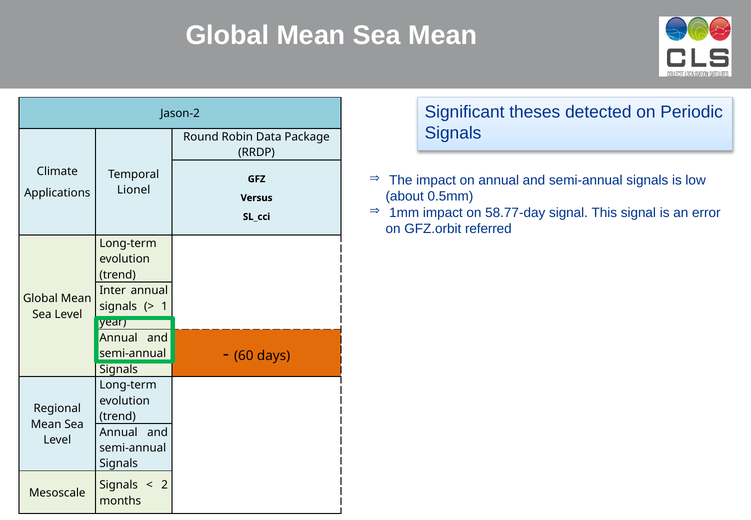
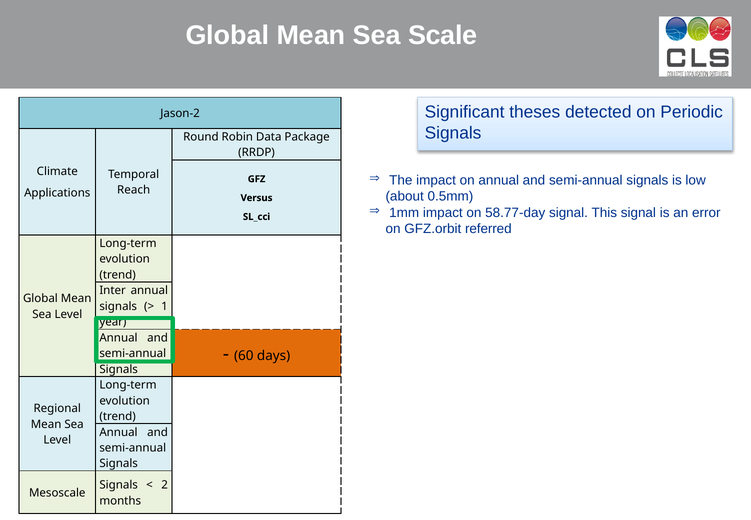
Sea Mean: Mean -> Scale
Lionel: Lionel -> Reach
